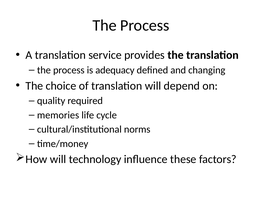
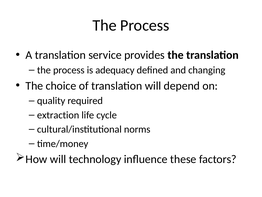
memories: memories -> extraction
